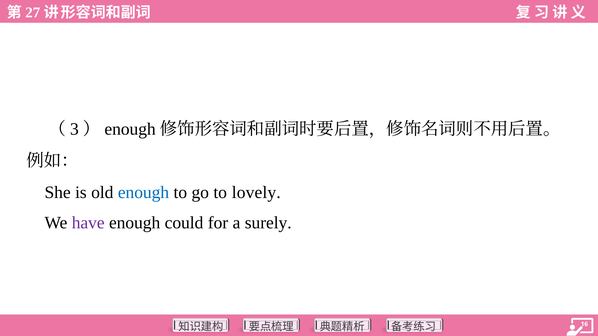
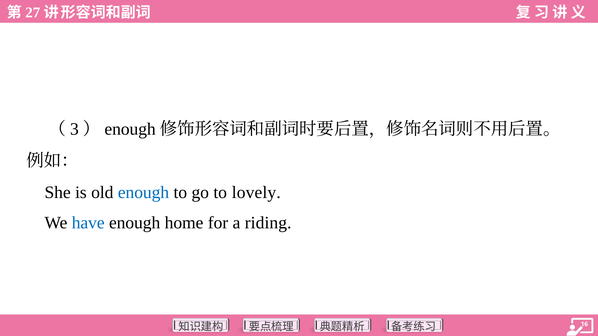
have colour: purple -> blue
could: could -> home
surely: surely -> riding
